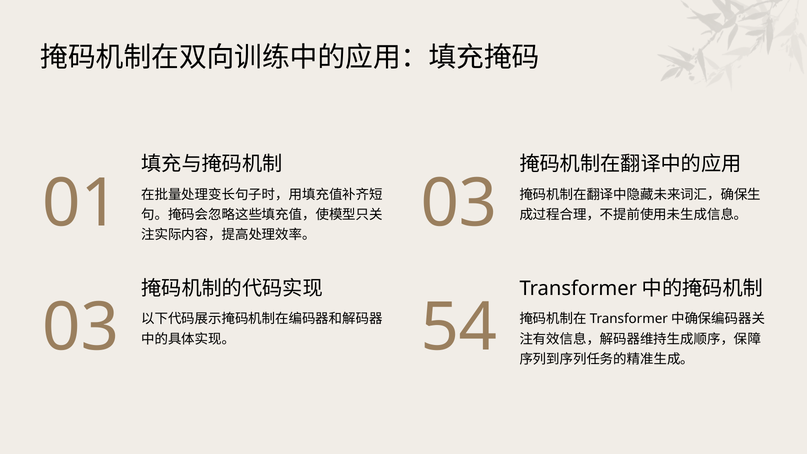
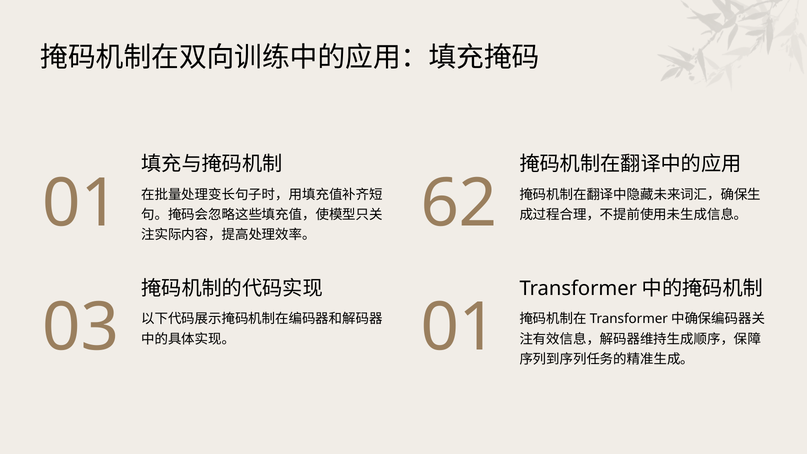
03 at (459, 203): 03 -> 62
54 at (459, 328): 54 -> 01
